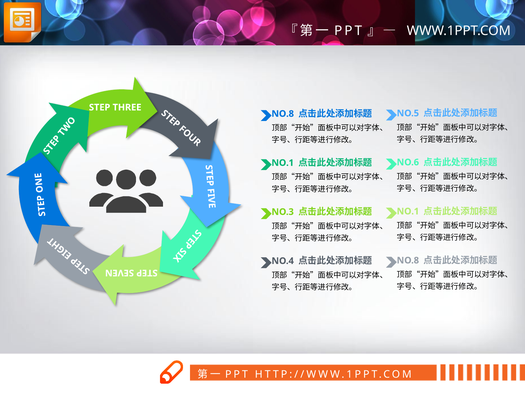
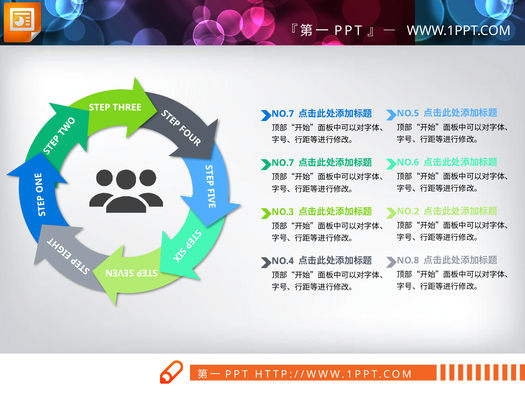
NO.8 at (283, 114): NO.8 -> NO.7
NO.1 at (283, 163): NO.1 -> NO.7
NO.1 at (408, 211): NO.1 -> NO.2
